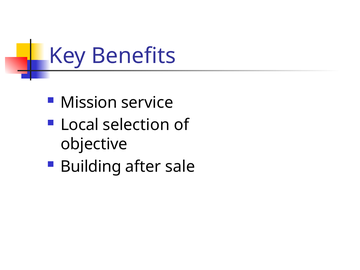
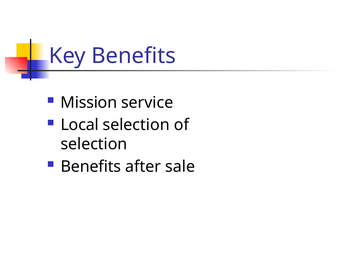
objective at (94, 144): objective -> selection
Building at (91, 167): Building -> Benefits
